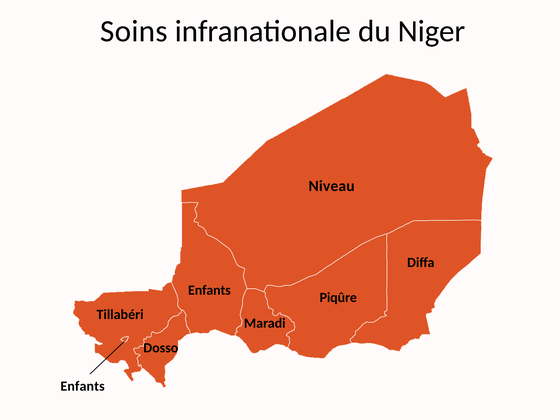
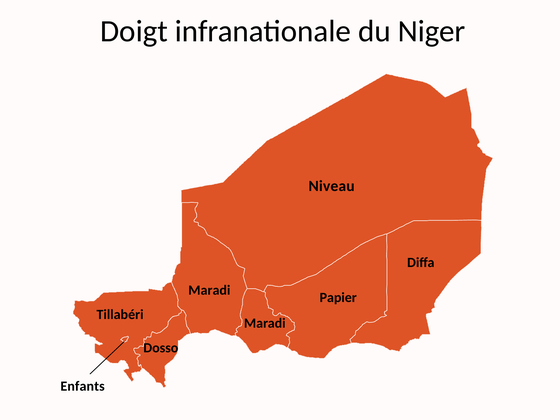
Soins: Soins -> Doigt
Enfants at (209, 290): Enfants -> Maradi
Piqûre: Piqûre -> Papier
